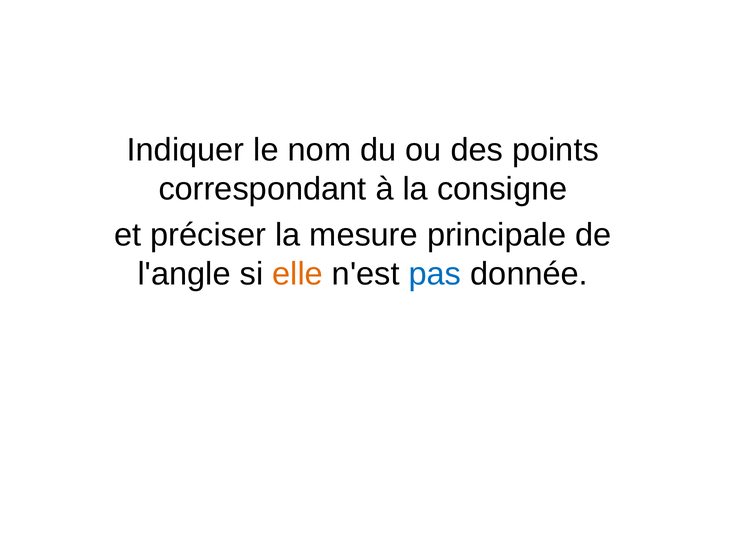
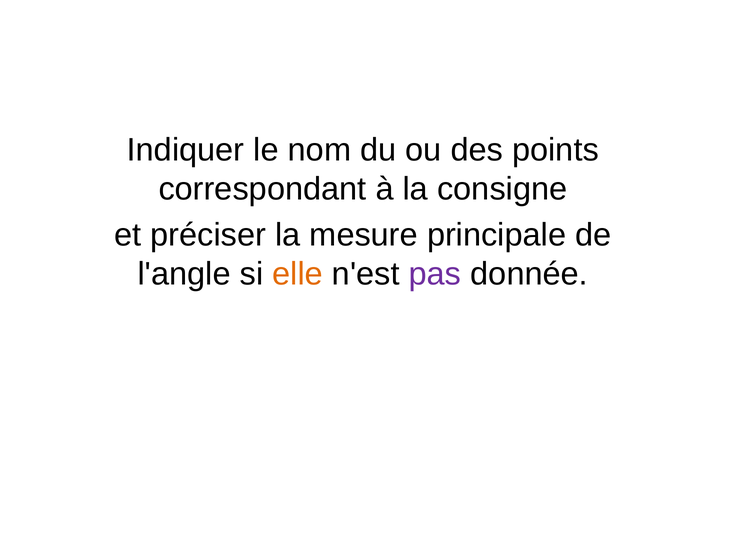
pas colour: blue -> purple
